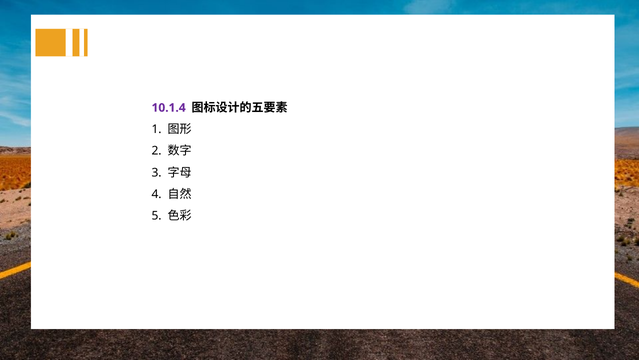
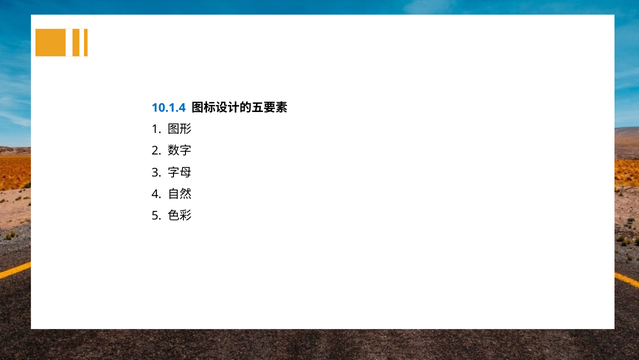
10.1.4 colour: purple -> blue
